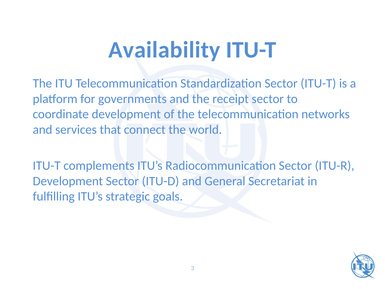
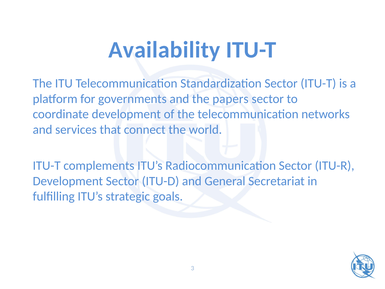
receipt: receipt -> papers
